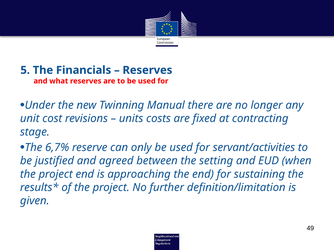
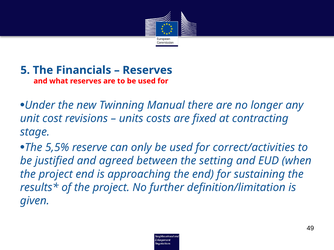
6,7%: 6,7% -> 5,5%
servant/activities: servant/activities -> correct/activities
